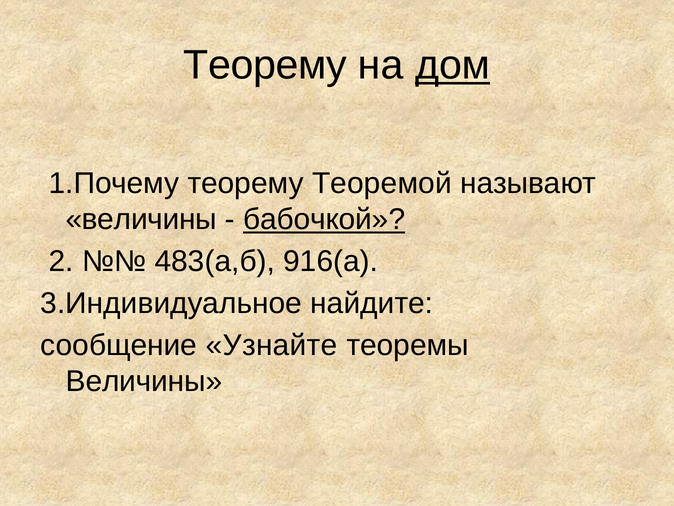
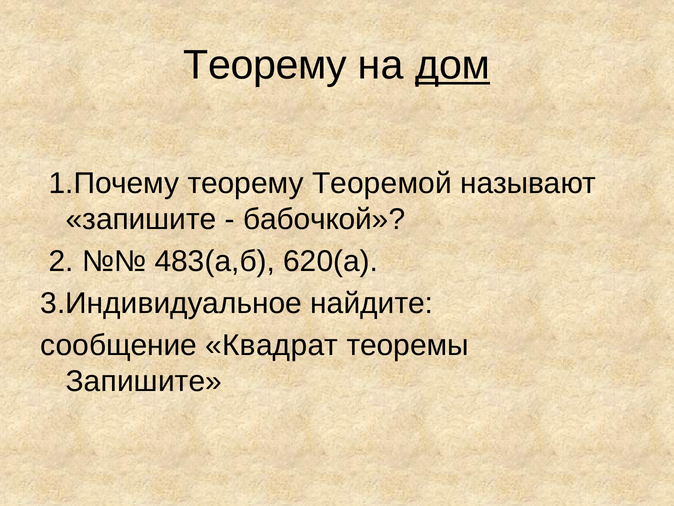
величины at (141, 219): величины -> запишите
бабочкой underline: present -> none
916(а: 916(а -> 620(а
Узнайте: Узнайте -> Квадрат
Величины at (144, 381): Величины -> Запишите
